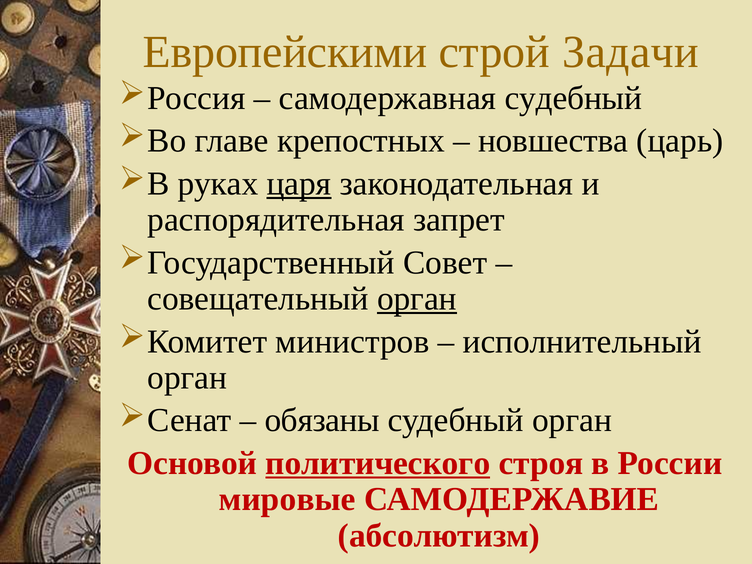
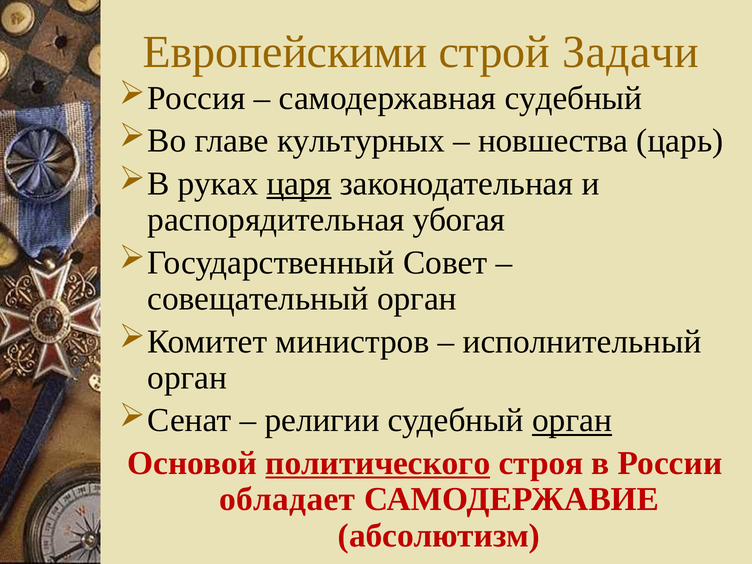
крепостных: крепостных -> культурных
запрет: запрет -> убогая
орган at (417, 299) underline: present -> none
обязаны: обязаны -> религии
орган at (572, 420) underline: none -> present
мировые: мировые -> обладает
